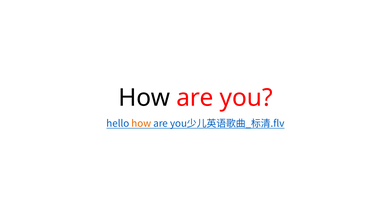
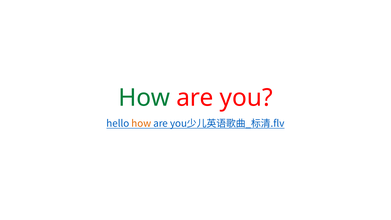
How at (144, 98) colour: black -> green
